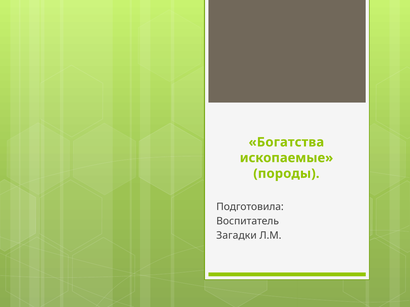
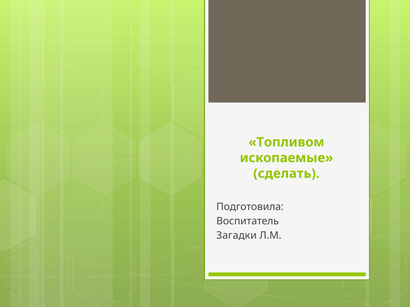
Богатства: Богатства -> Топливом
породы: породы -> сделать
